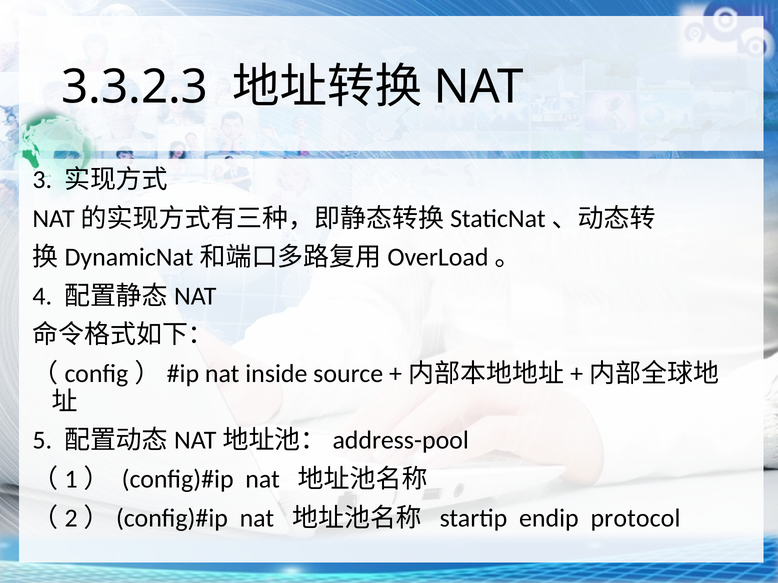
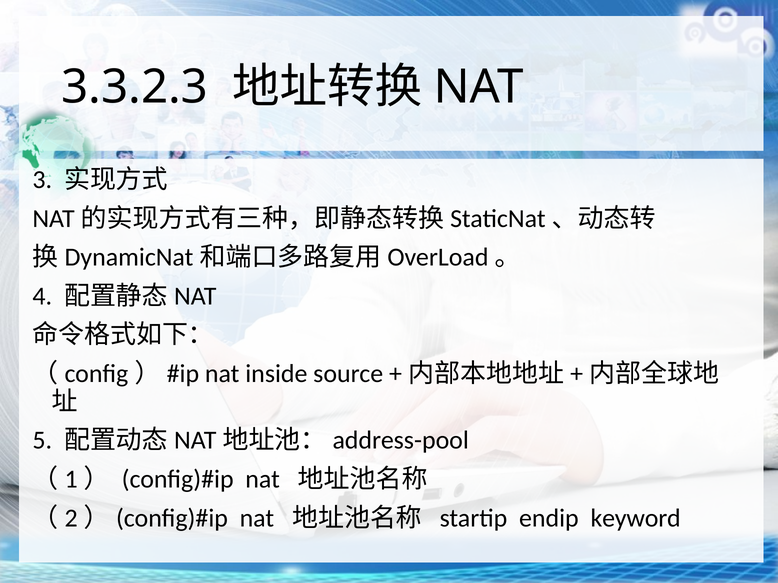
protocol: protocol -> keyword
